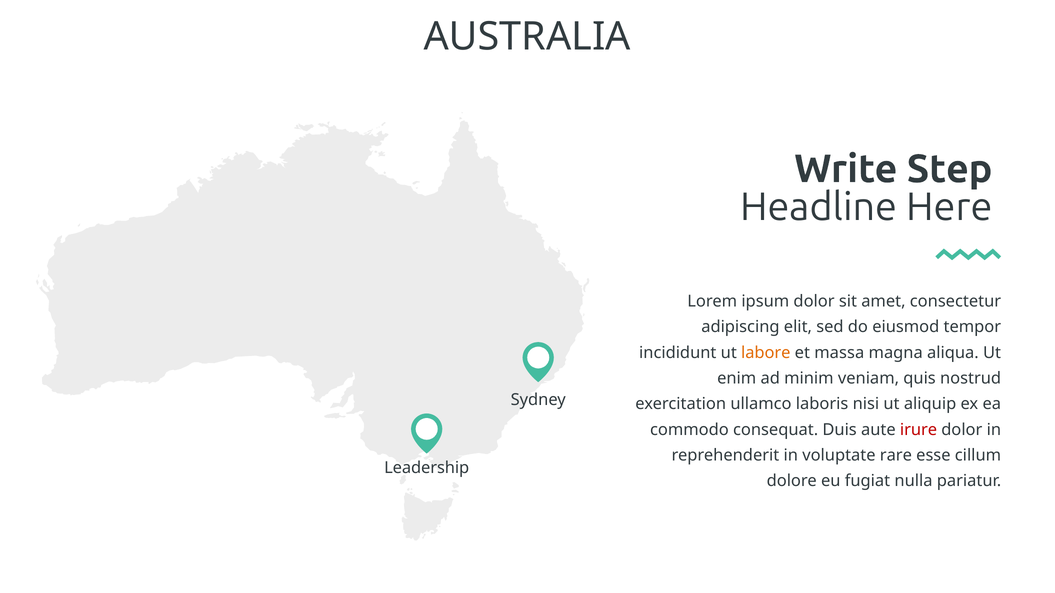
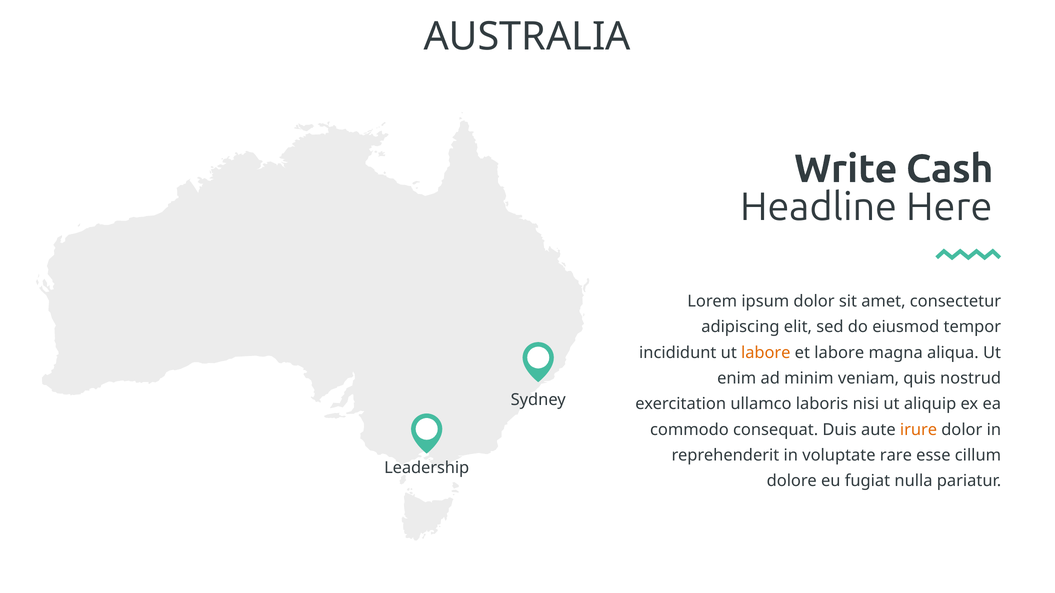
Step: Step -> Cash
et massa: massa -> labore
irure colour: red -> orange
